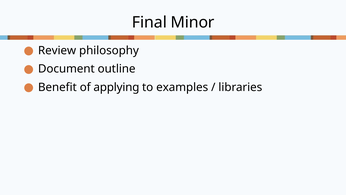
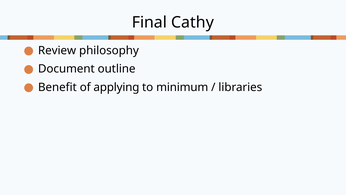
Minor: Minor -> Cathy
examples: examples -> minimum
